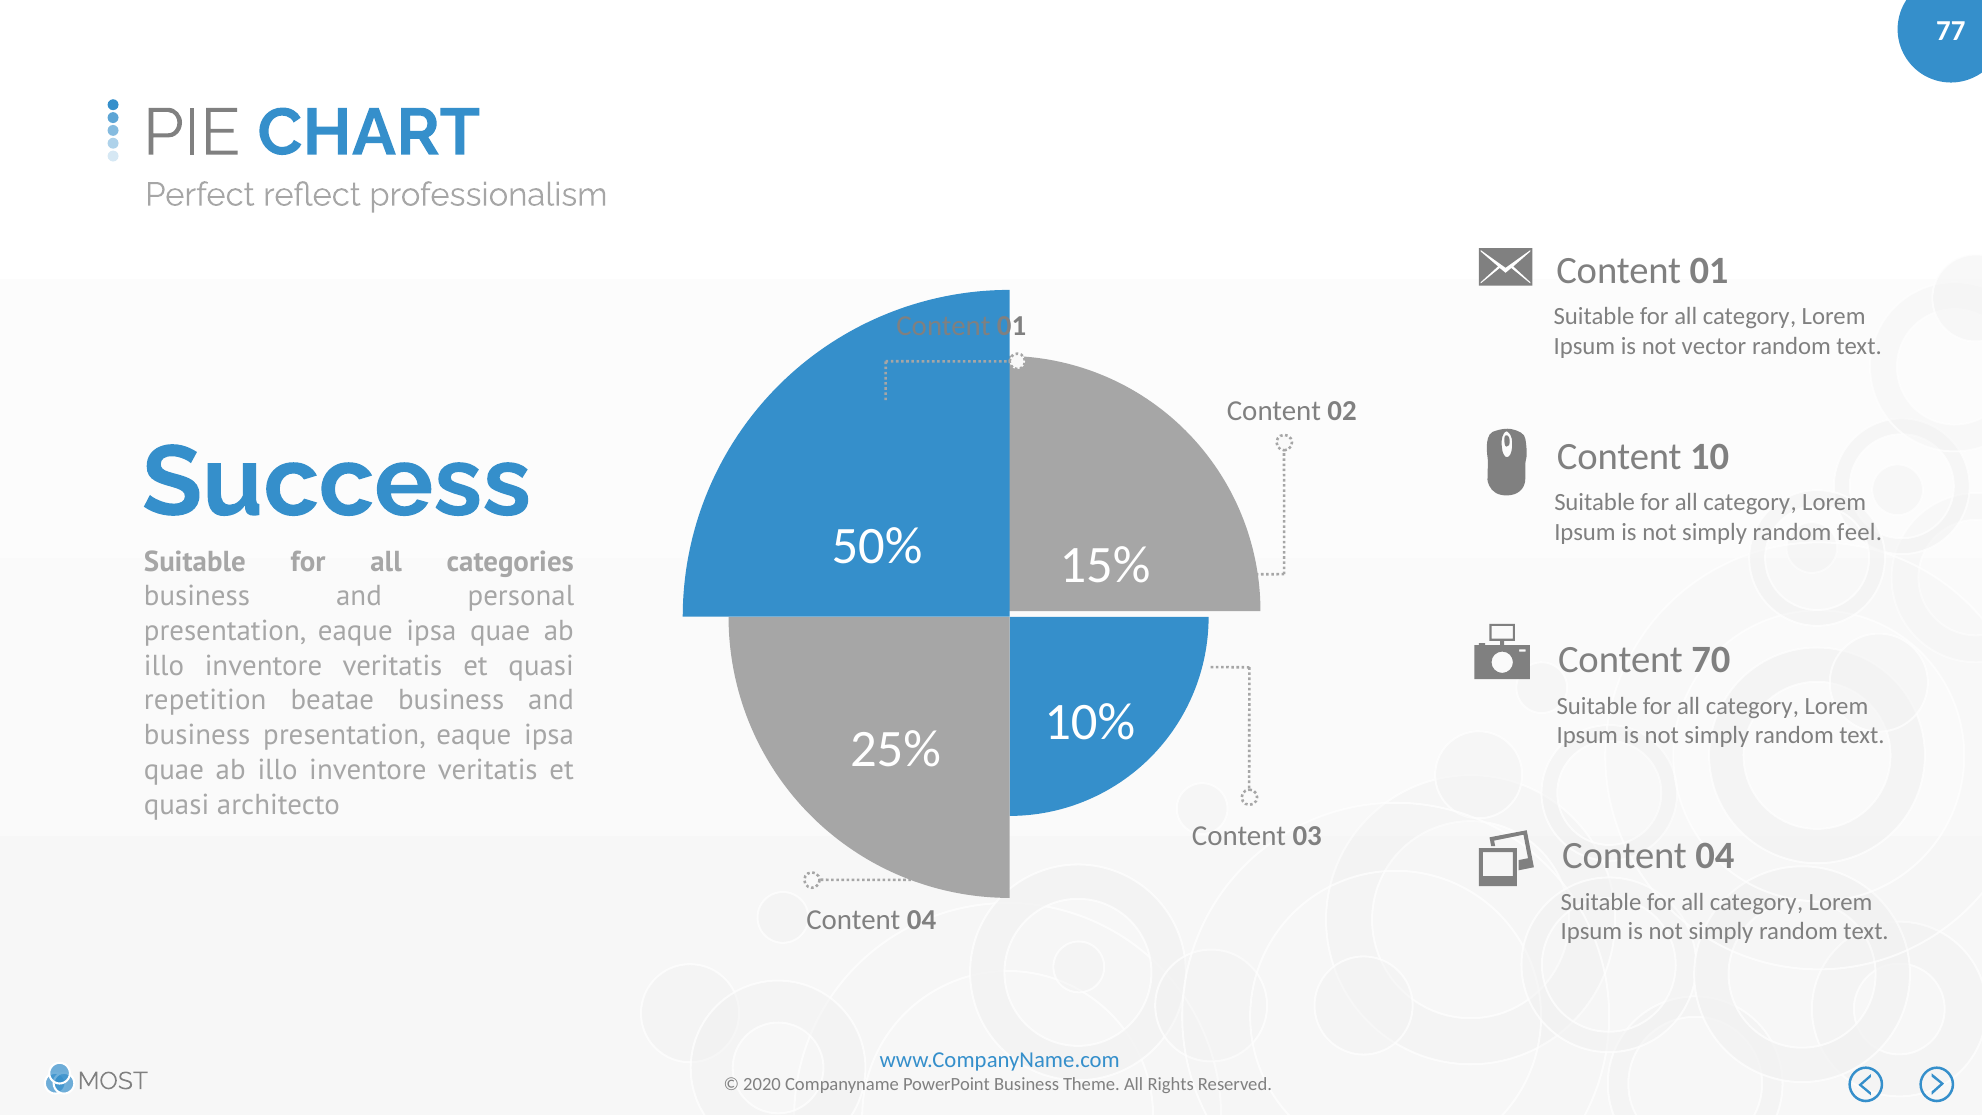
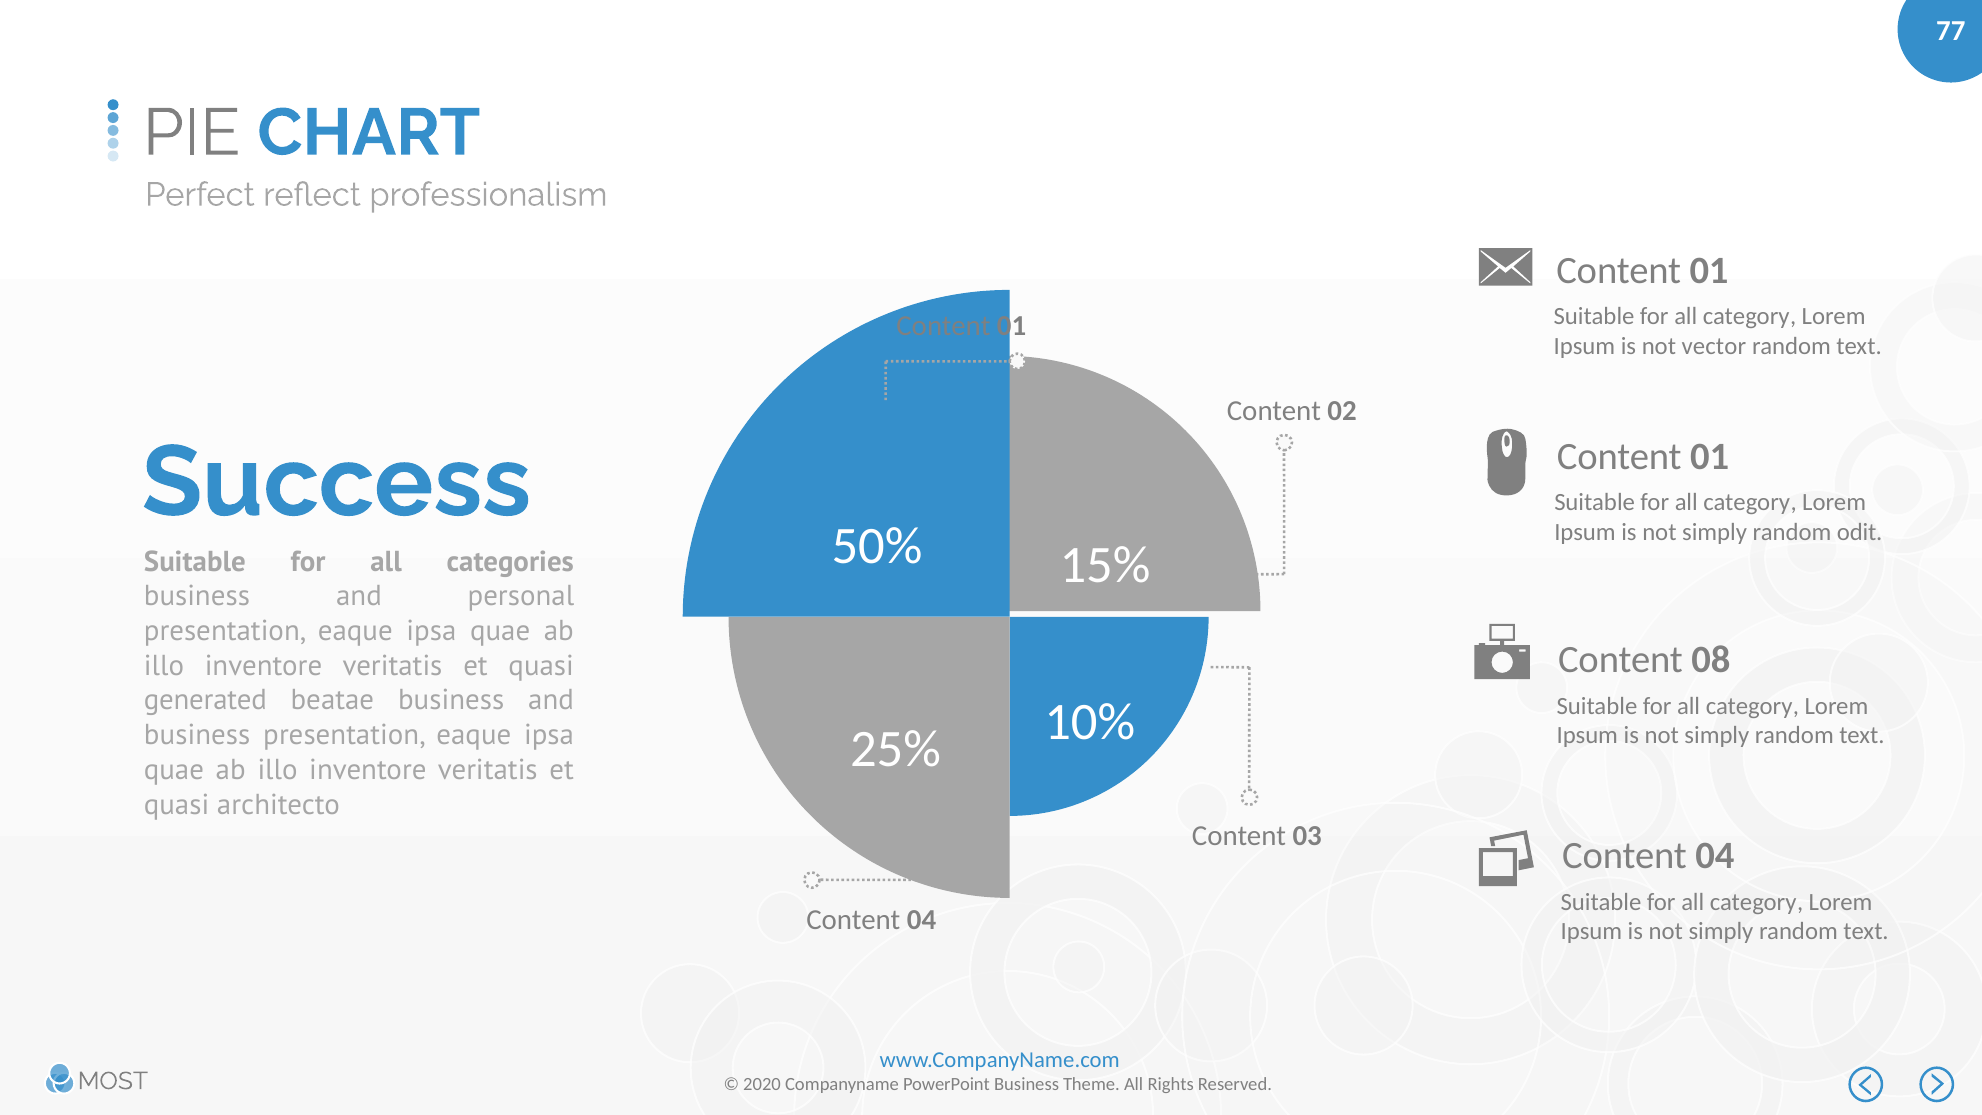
10 at (1710, 456): 10 -> 01
feel: feel -> odit
70: 70 -> 08
repetition: repetition -> generated
